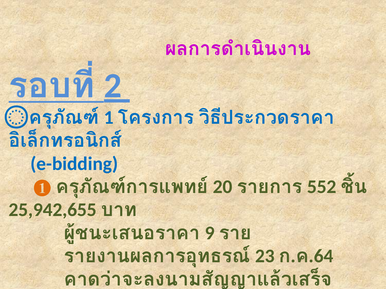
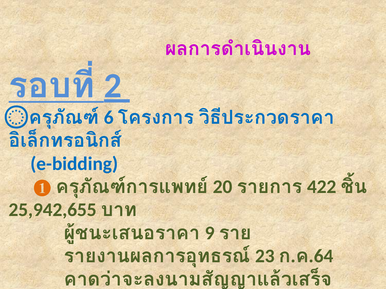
1 at (109, 118): 1 -> 6
552: 552 -> 422
